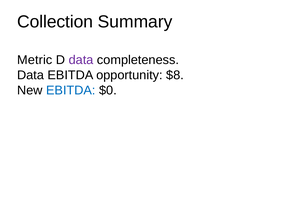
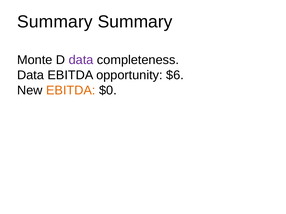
Collection at (55, 22): Collection -> Summary
Metric: Metric -> Monte
$8: $8 -> $6
EBITDA at (71, 90) colour: blue -> orange
